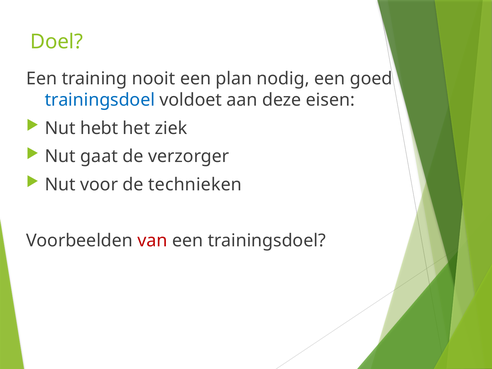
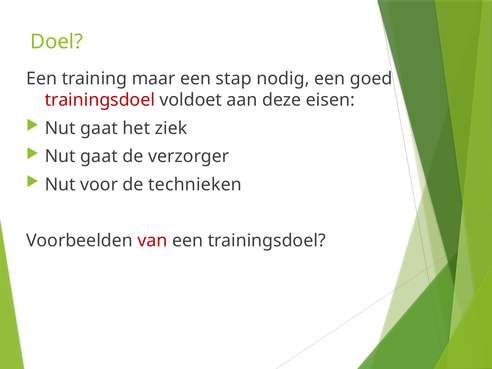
nooit: nooit -> maar
plan: plan -> stap
trainingsdoel at (100, 100) colour: blue -> red
hebt at (99, 128): hebt -> gaat
